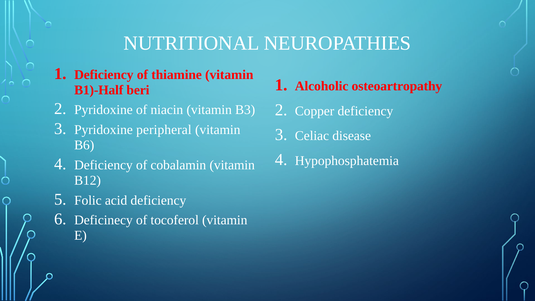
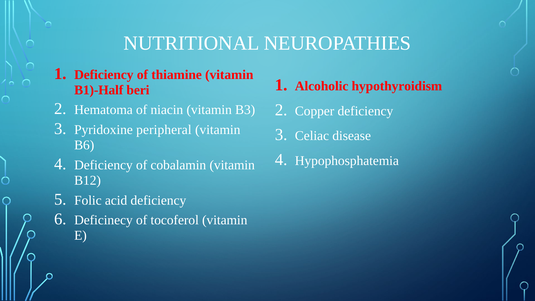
osteoartropathy: osteoartropathy -> hypothyroidism
Pyridoxine at (103, 110): Pyridoxine -> Hematoma
